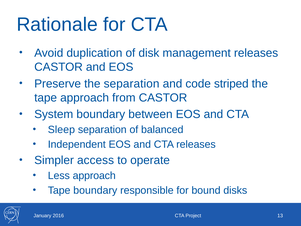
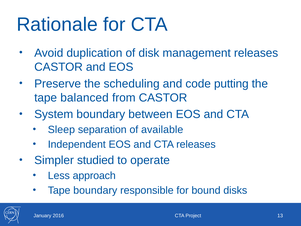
the separation: separation -> scheduling
striped: striped -> putting
tape approach: approach -> balanced
balanced: balanced -> available
access: access -> studied
